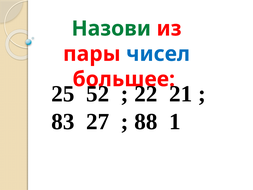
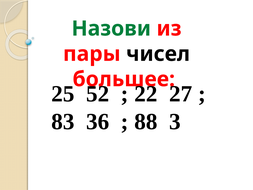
чисел colour: blue -> black
21: 21 -> 27
27: 27 -> 36
1: 1 -> 3
